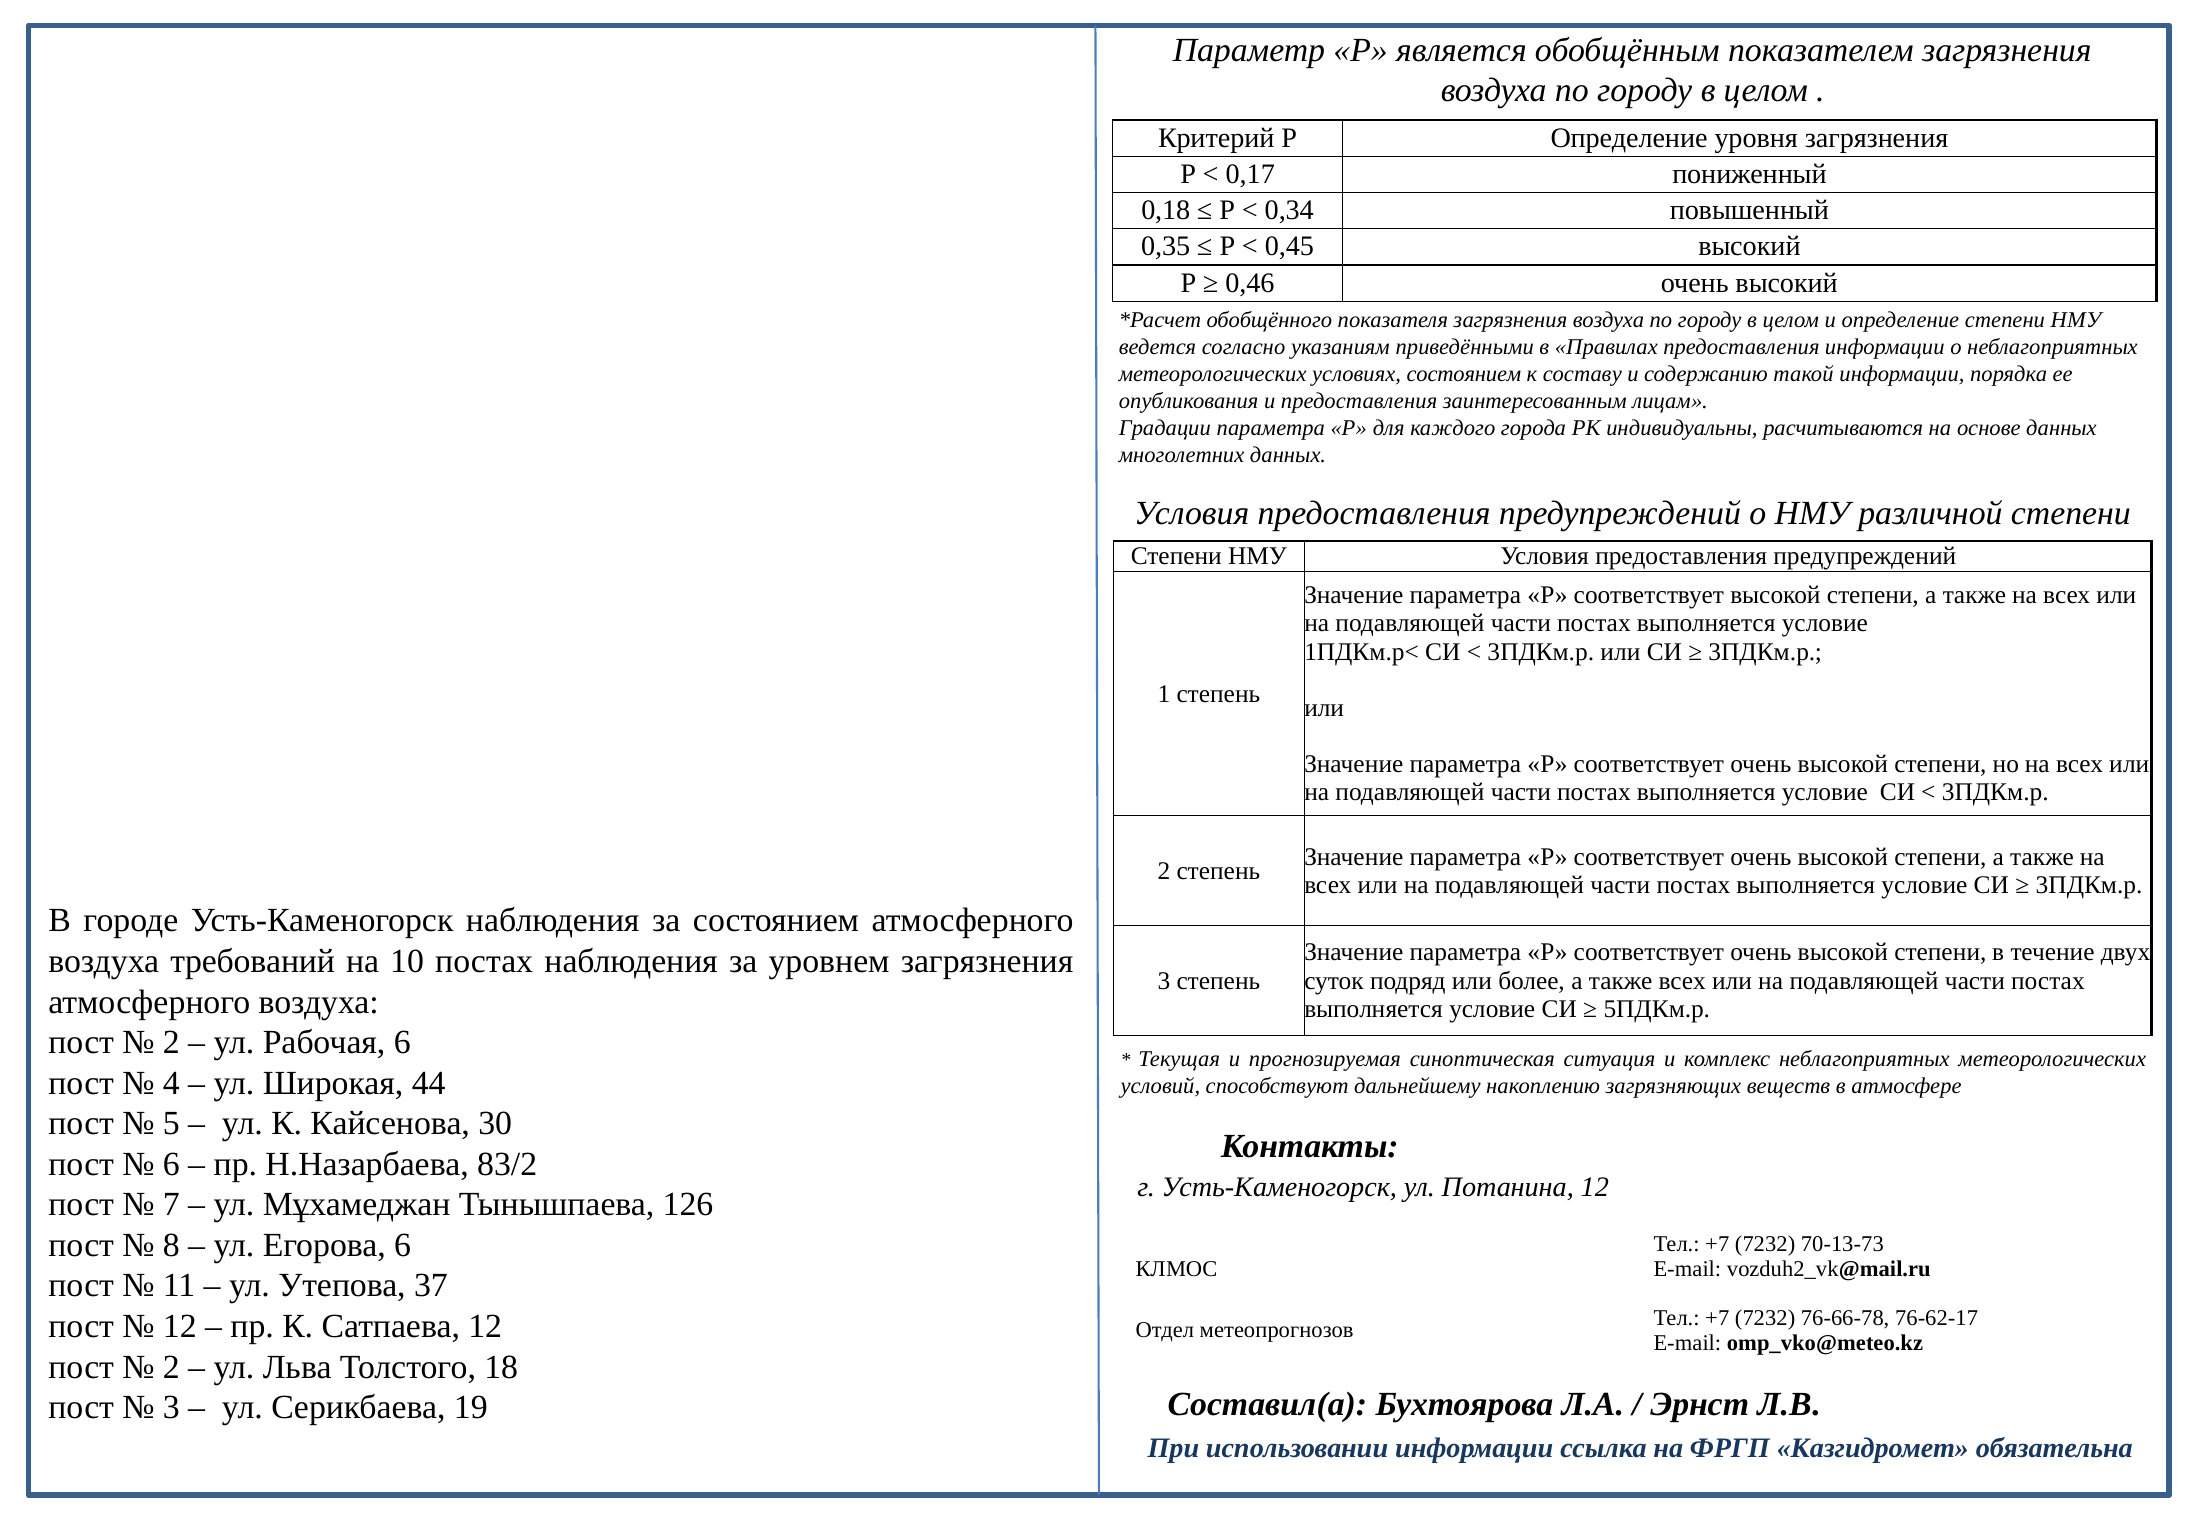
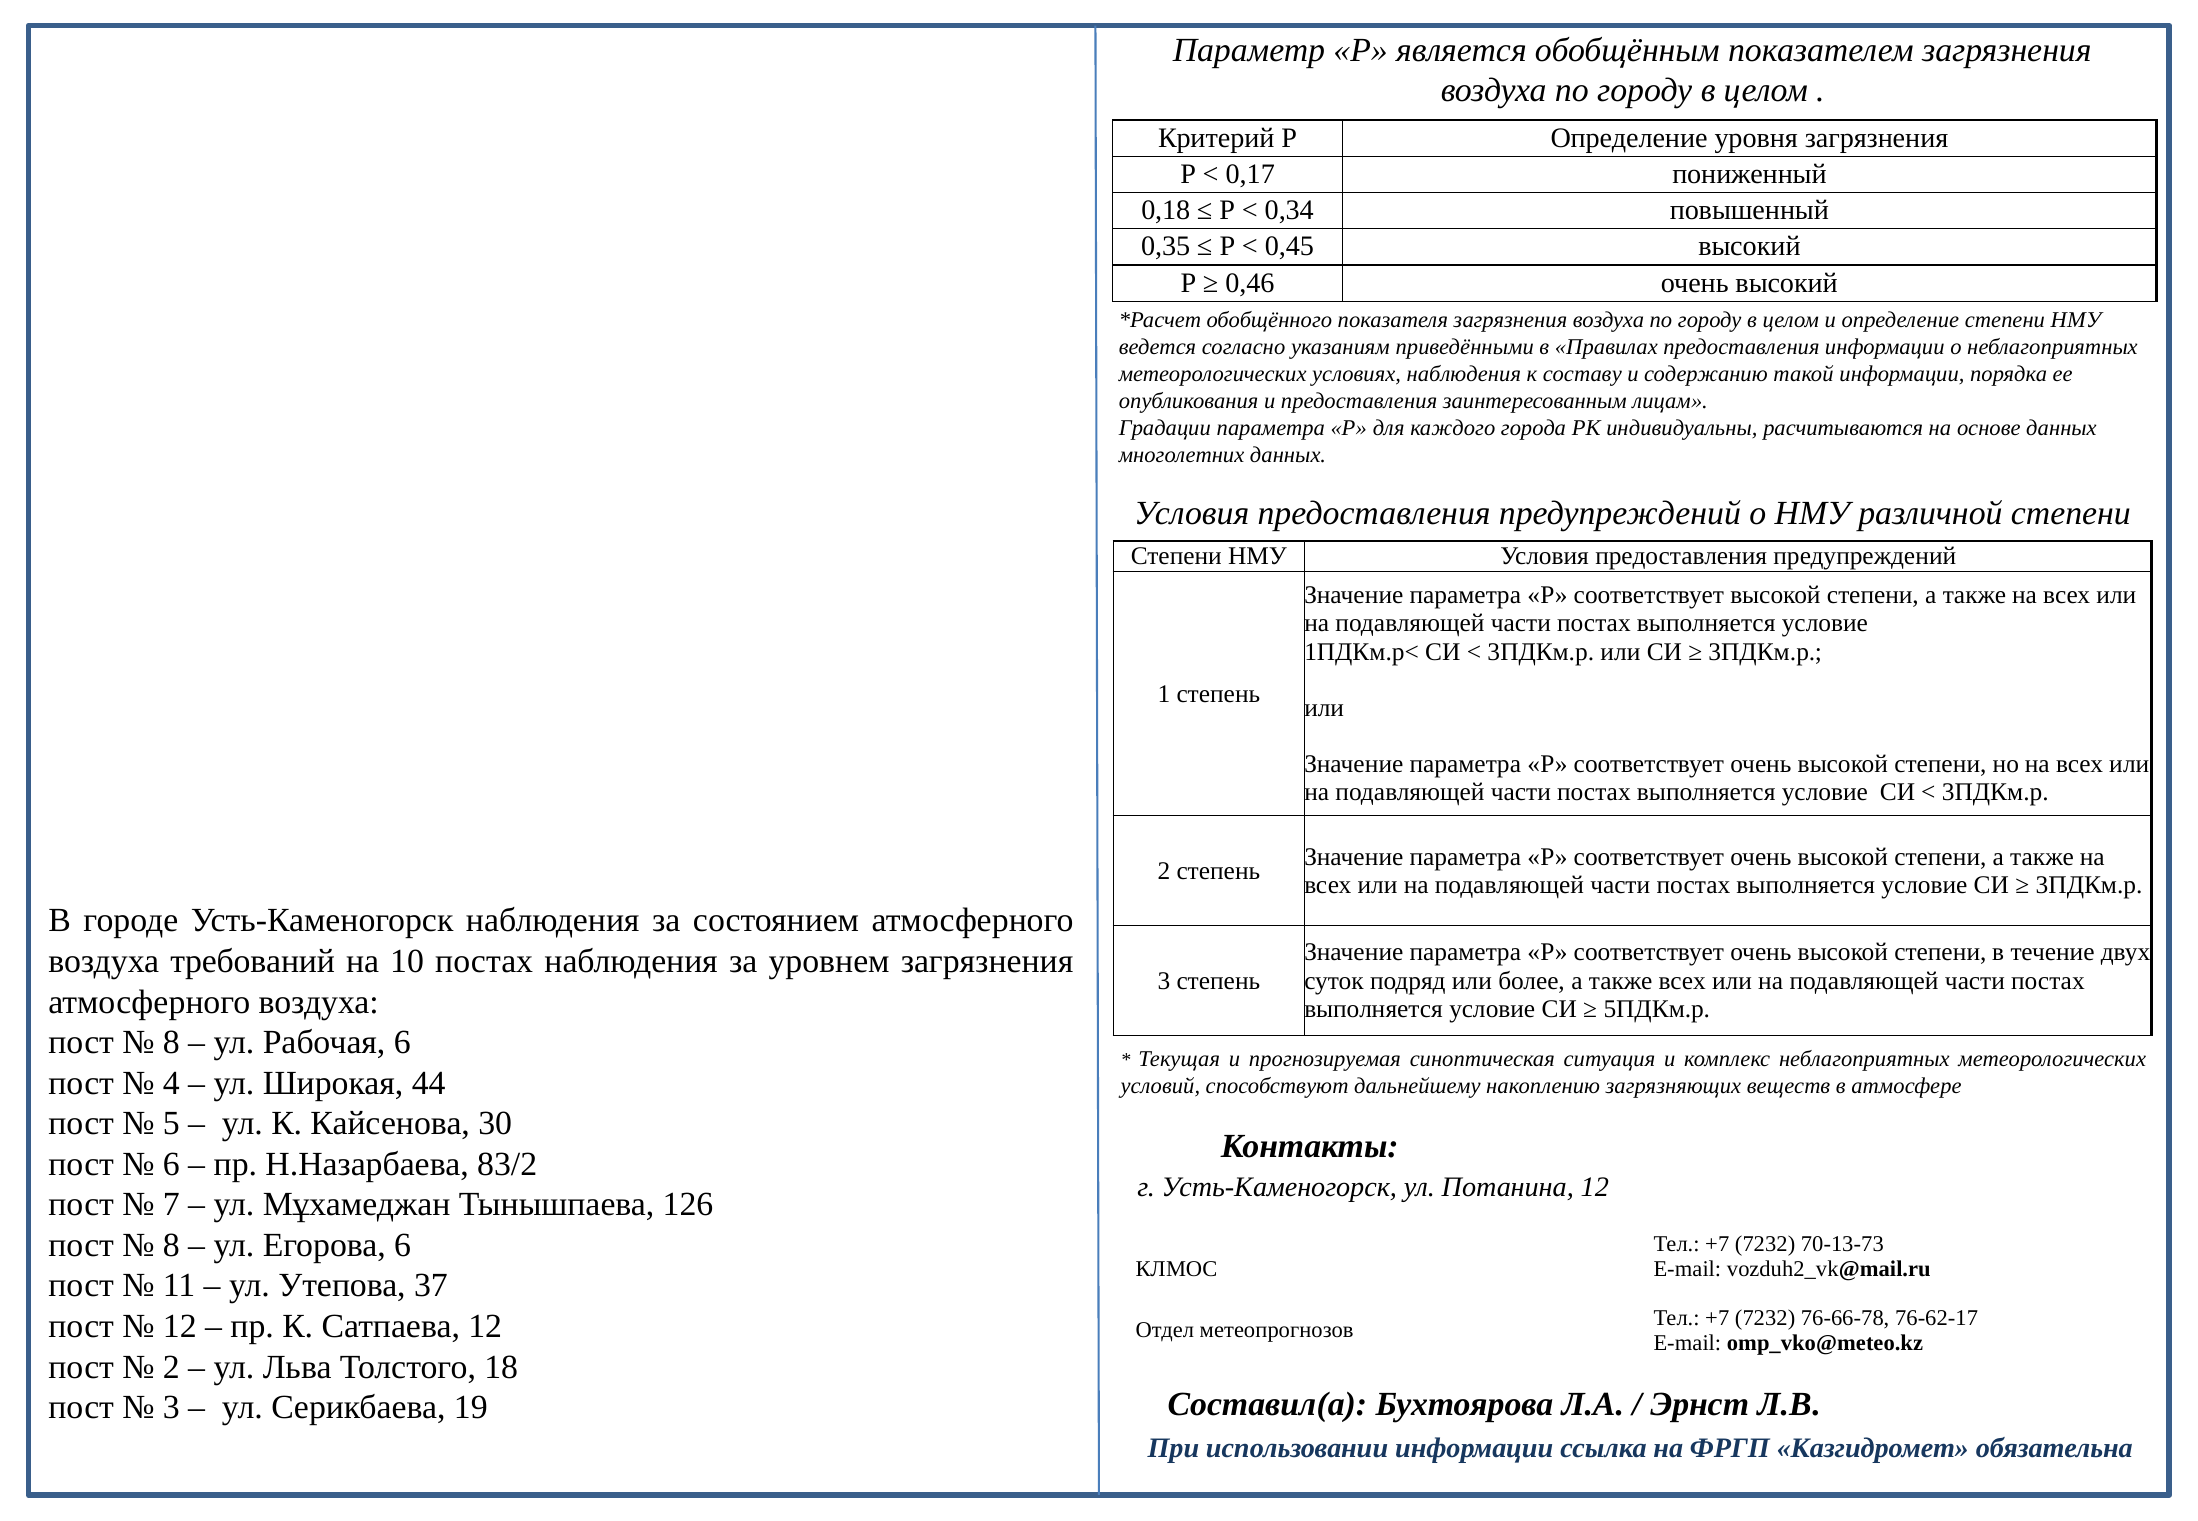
условиях состоянием: состоянием -> наблюдения
2 at (171, 1043): 2 -> 8
